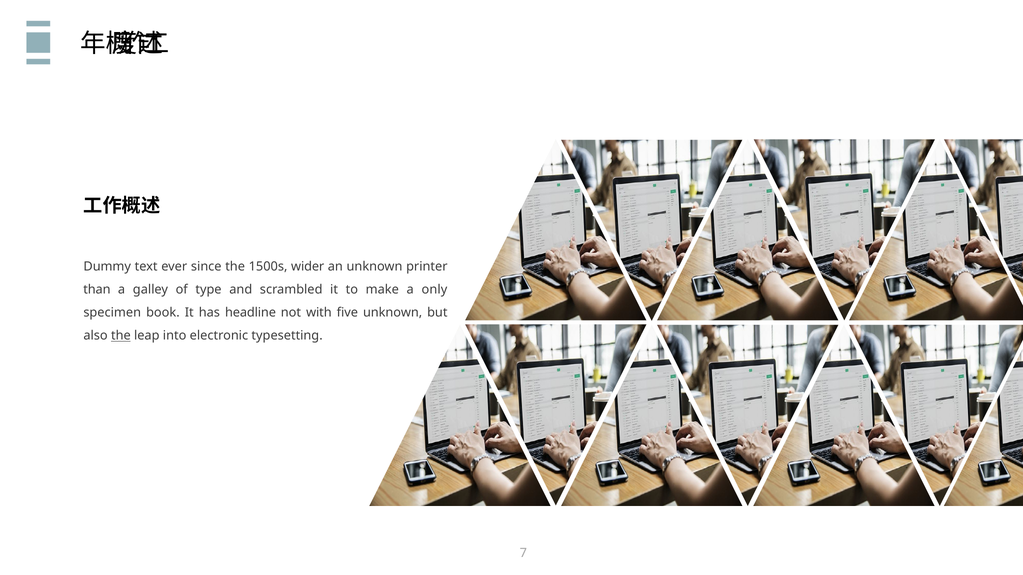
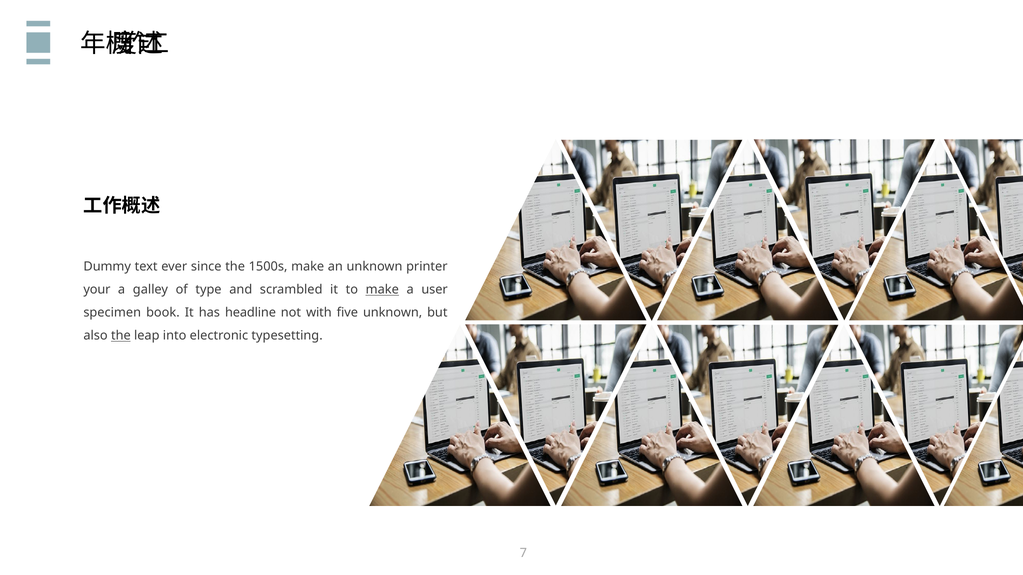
1500s wider: wider -> make
than: than -> your
make at (382, 290) underline: none -> present
only: only -> user
